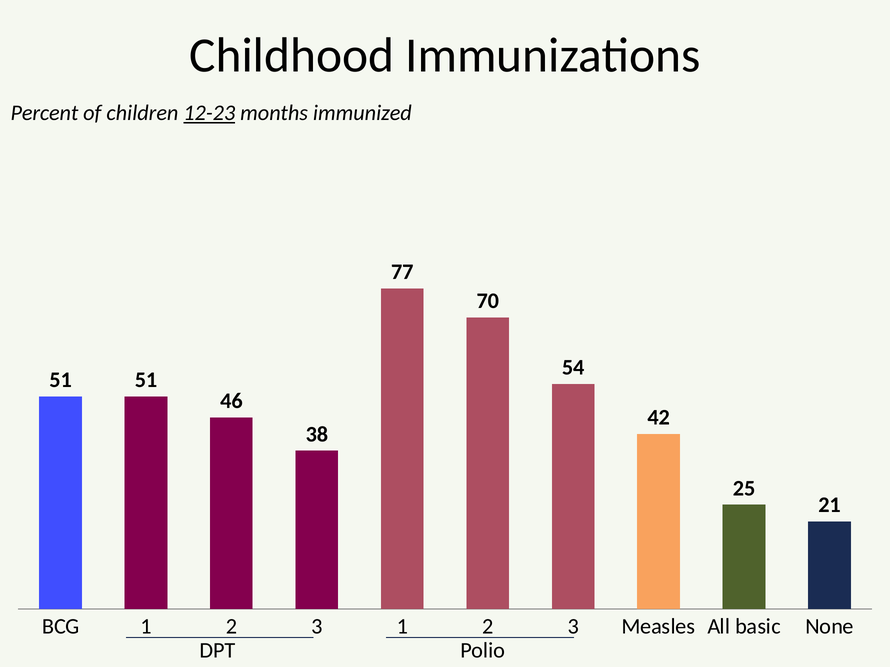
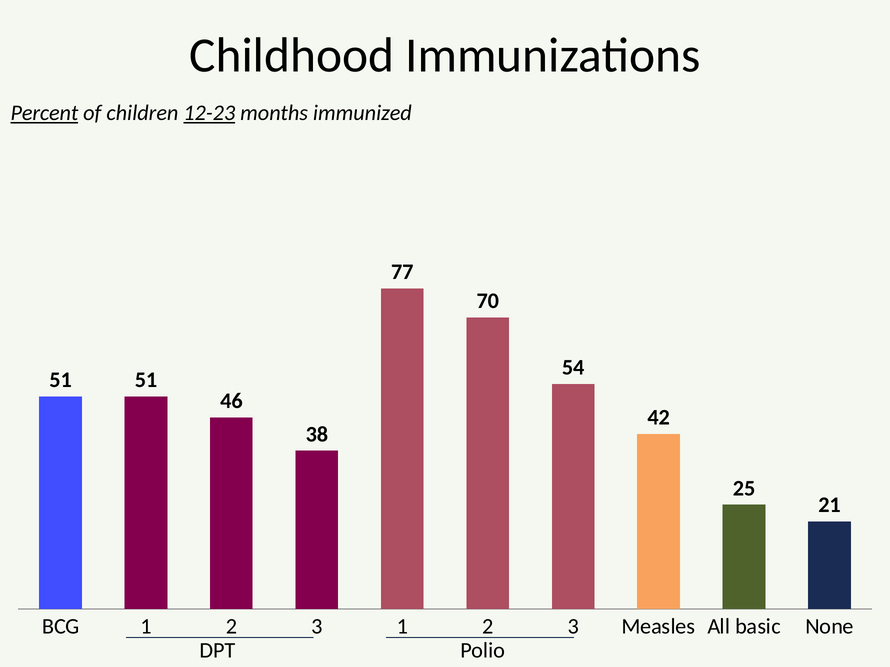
Percent underline: none -> present
